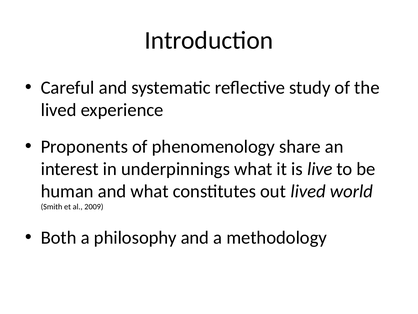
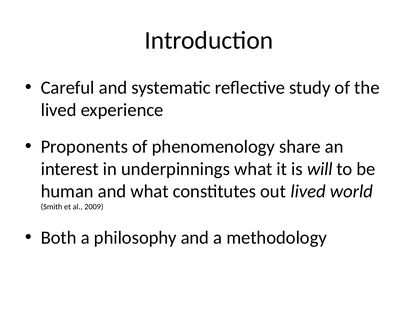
live: live -> will
